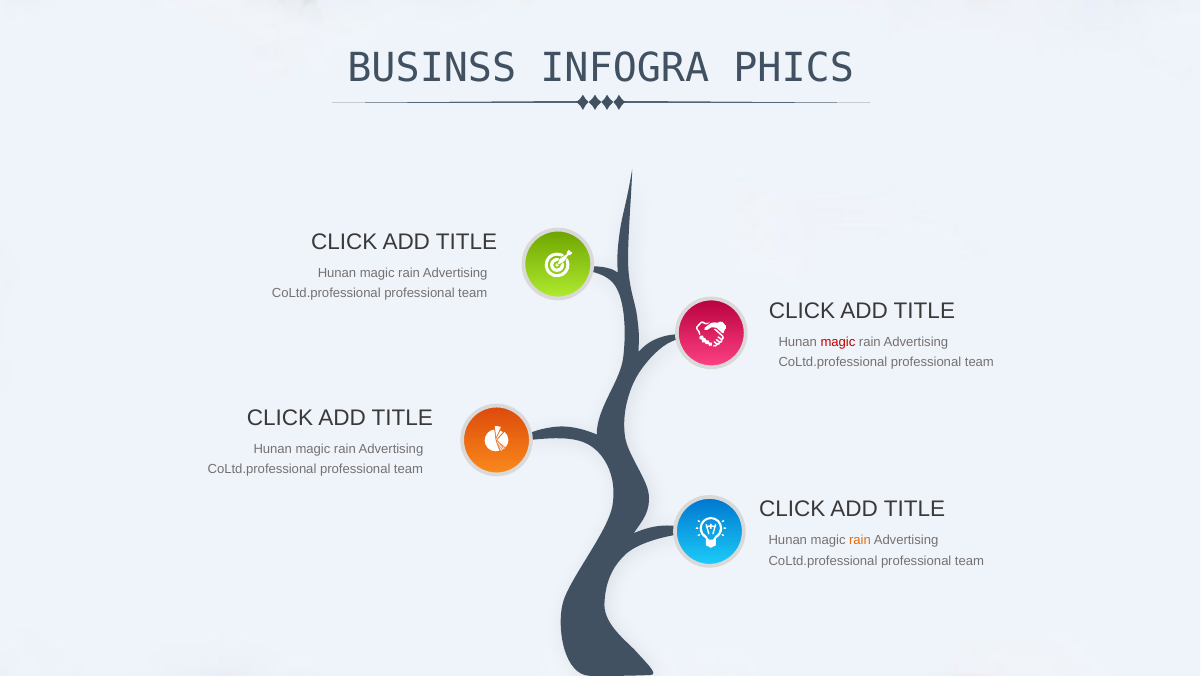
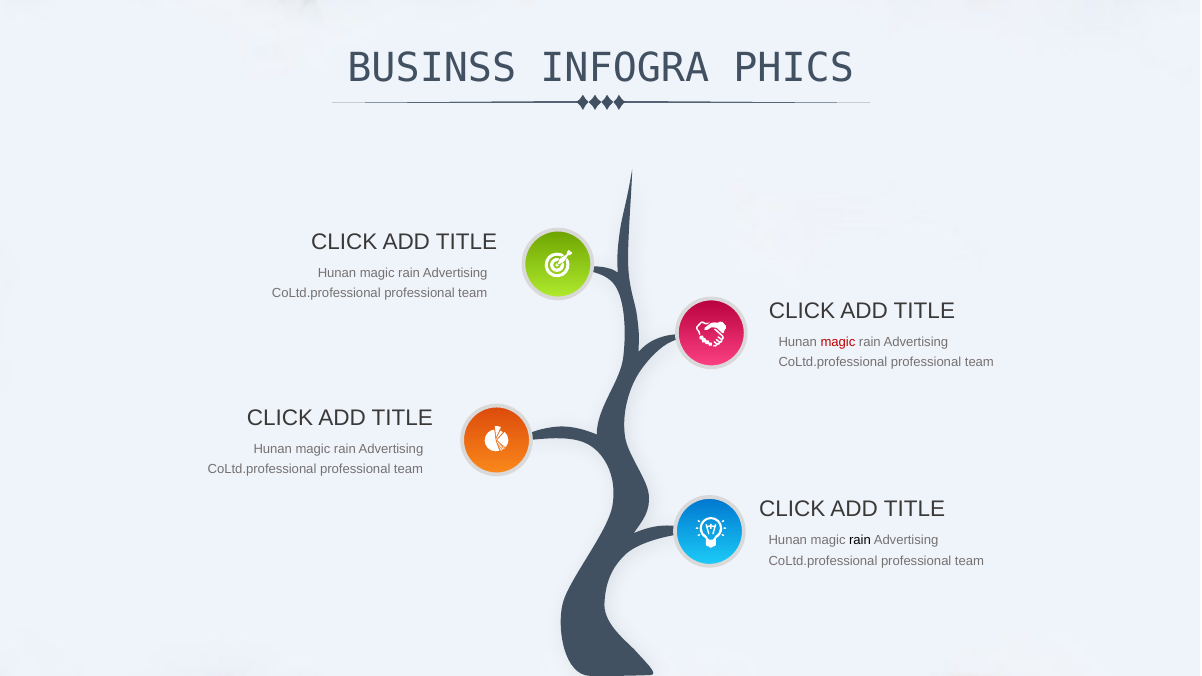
rain at (860, 541) colour: orange -> black
